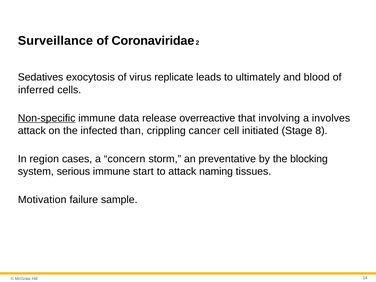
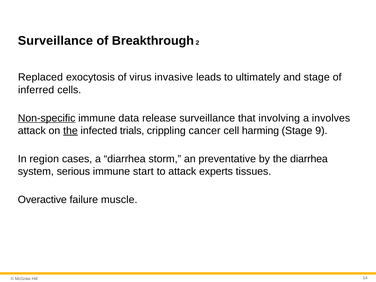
Coronaviridae: Coronaviridae -> Breakthrough
Sedatives: Sedatives -> Replaced
replicate: replicate -> invasive
and blood: blood -> stage
release overreactive: overreactive -> surveillance
the at (70, 131) underline: none -> present
than: than -> trials
initiated: initiated -> harming
8: 8 -> 9
a concern: concern -> diarrhea
the blocking: blocking -> diarrhea
naming: naming -> experts
Motivation: Motivation -> Overactive
sample: sample -> muscle
